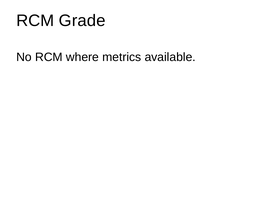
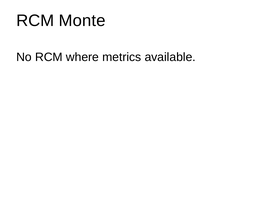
Grade: Grade -> Monte
